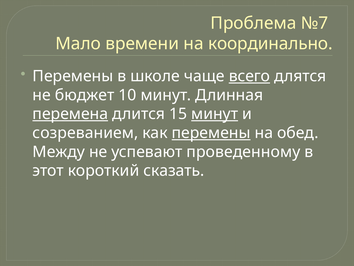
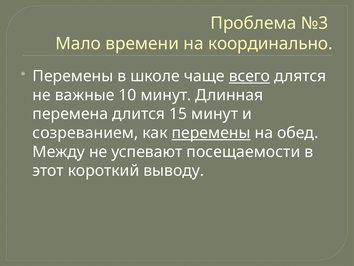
№7: №7 -> №3
бюджет: бюджет -> важные
перемена underline: present -> none
минут at (215, 114) underline: present -> none
проведенному: проведенному -> посещаемости
сказать: сказать -> выводу
